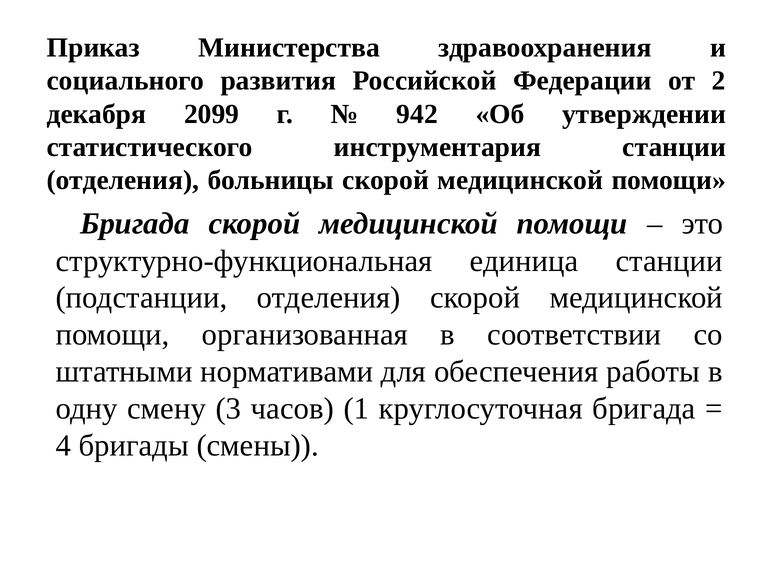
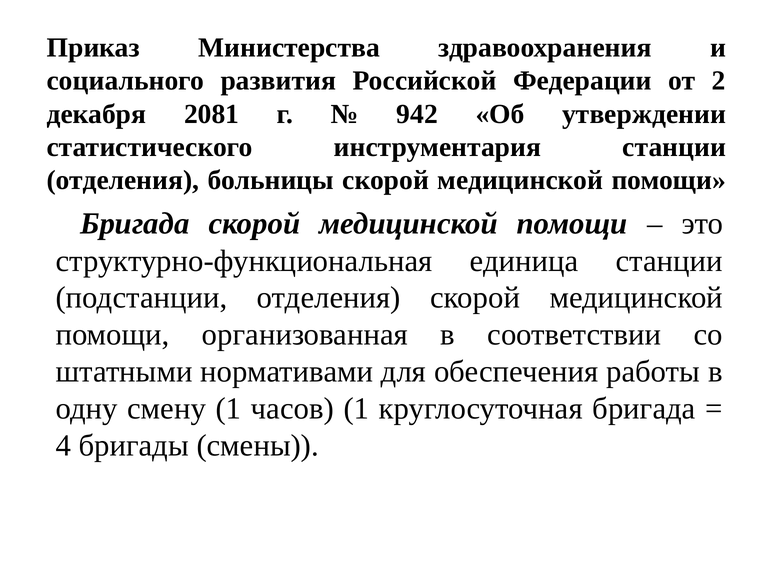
2099: 2099 -> 2081
смену 3: 3 -> 1
